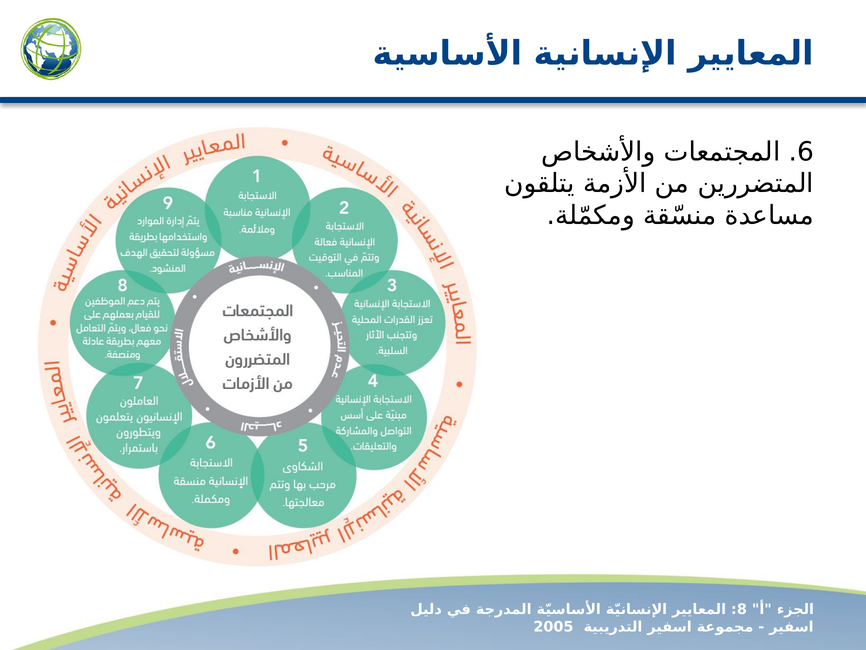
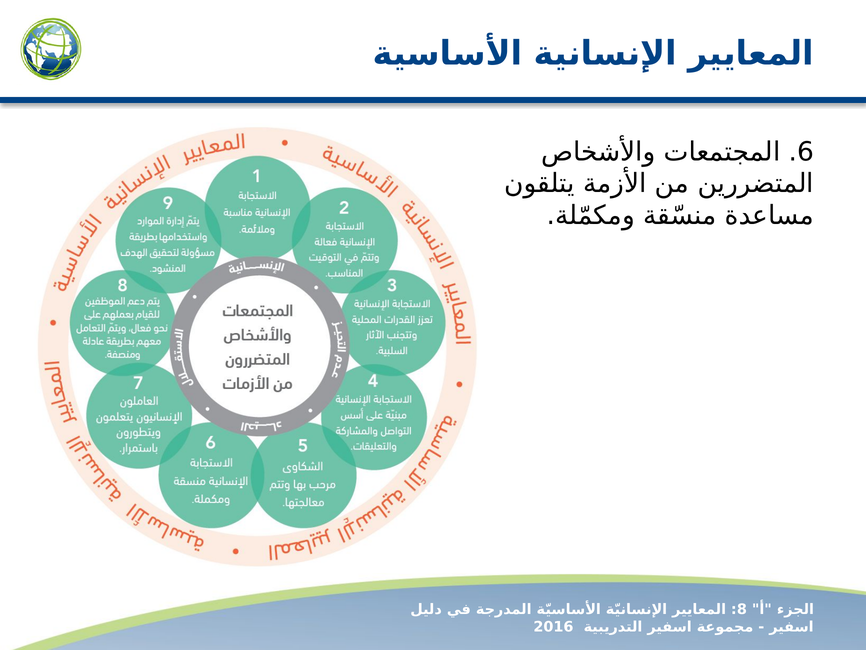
2005: 2005 -> 2016
